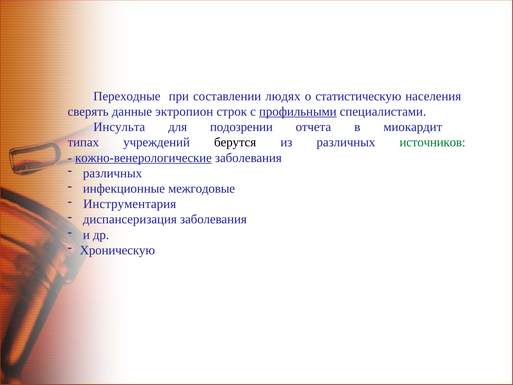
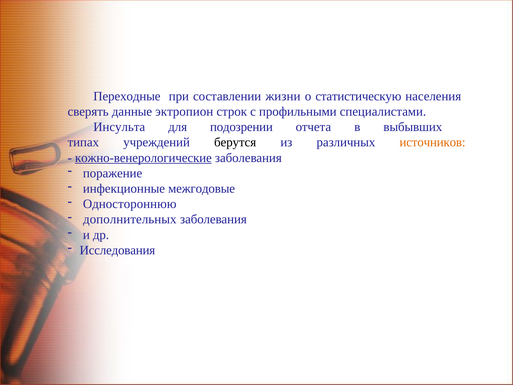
людях: людях -> жизни
профильными underline: present -> none
миокардит: миокардит -> выбывших
источников colour: green -> orange
различных at (113, 173): различных -> поражение
Инструментария: Инструментария -> Одностороннюю
диспансеризация: диспансеризация -> дополнительных
Хроническую: Хроническую -> Исследования
